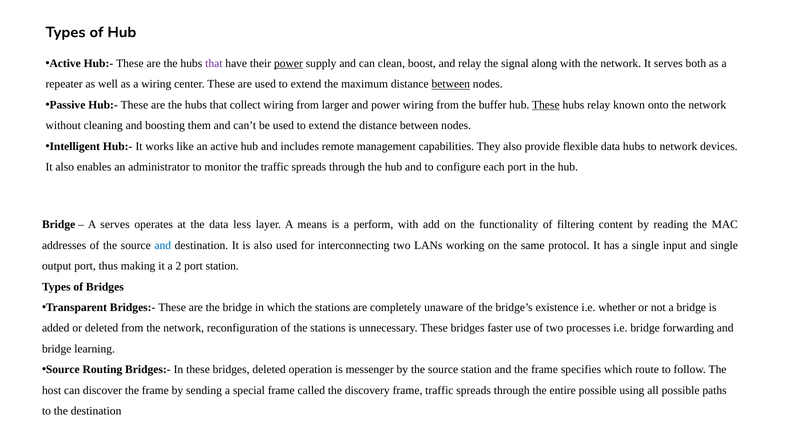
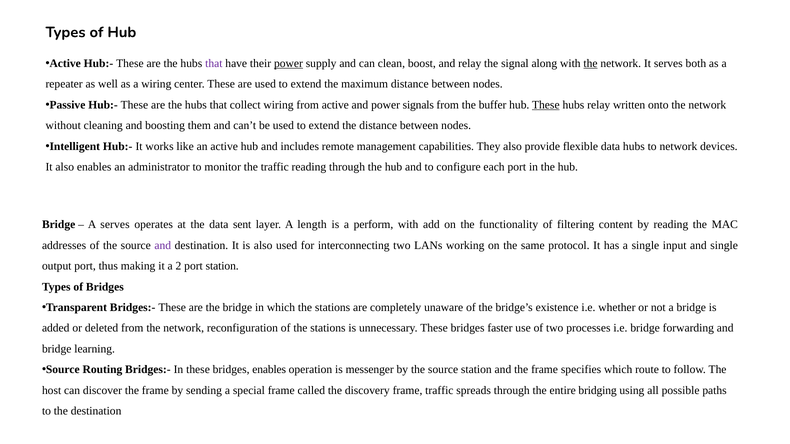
the at (590, 63) underline: none -> present
between at (451, 84) underline: present -> none
from larger: larger -> active
power wiring: wiring -> signals
known: known -> written
the traffic spreads: spreads -> reading
less: less -> sent
means: means -> length
and at (163, 245) colour: blue -> purple
bridges deleted: deleted -> enables
entire possible: possible -> bridging
